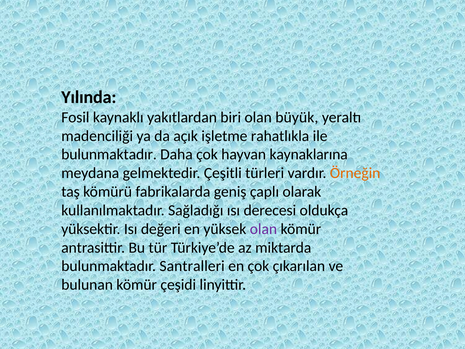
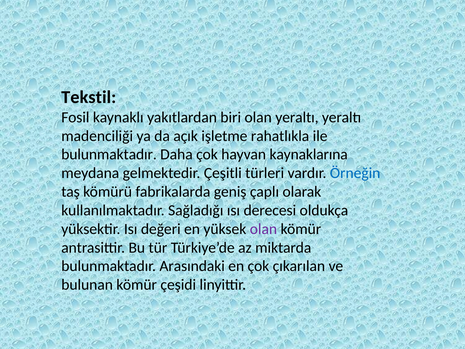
Yılında: Yılında -> Tekstil
olan büyük: büyük -> yeraltı
Örneğin colour: orange -> blue
Santralleri: Santralleri -> Arasındaki
